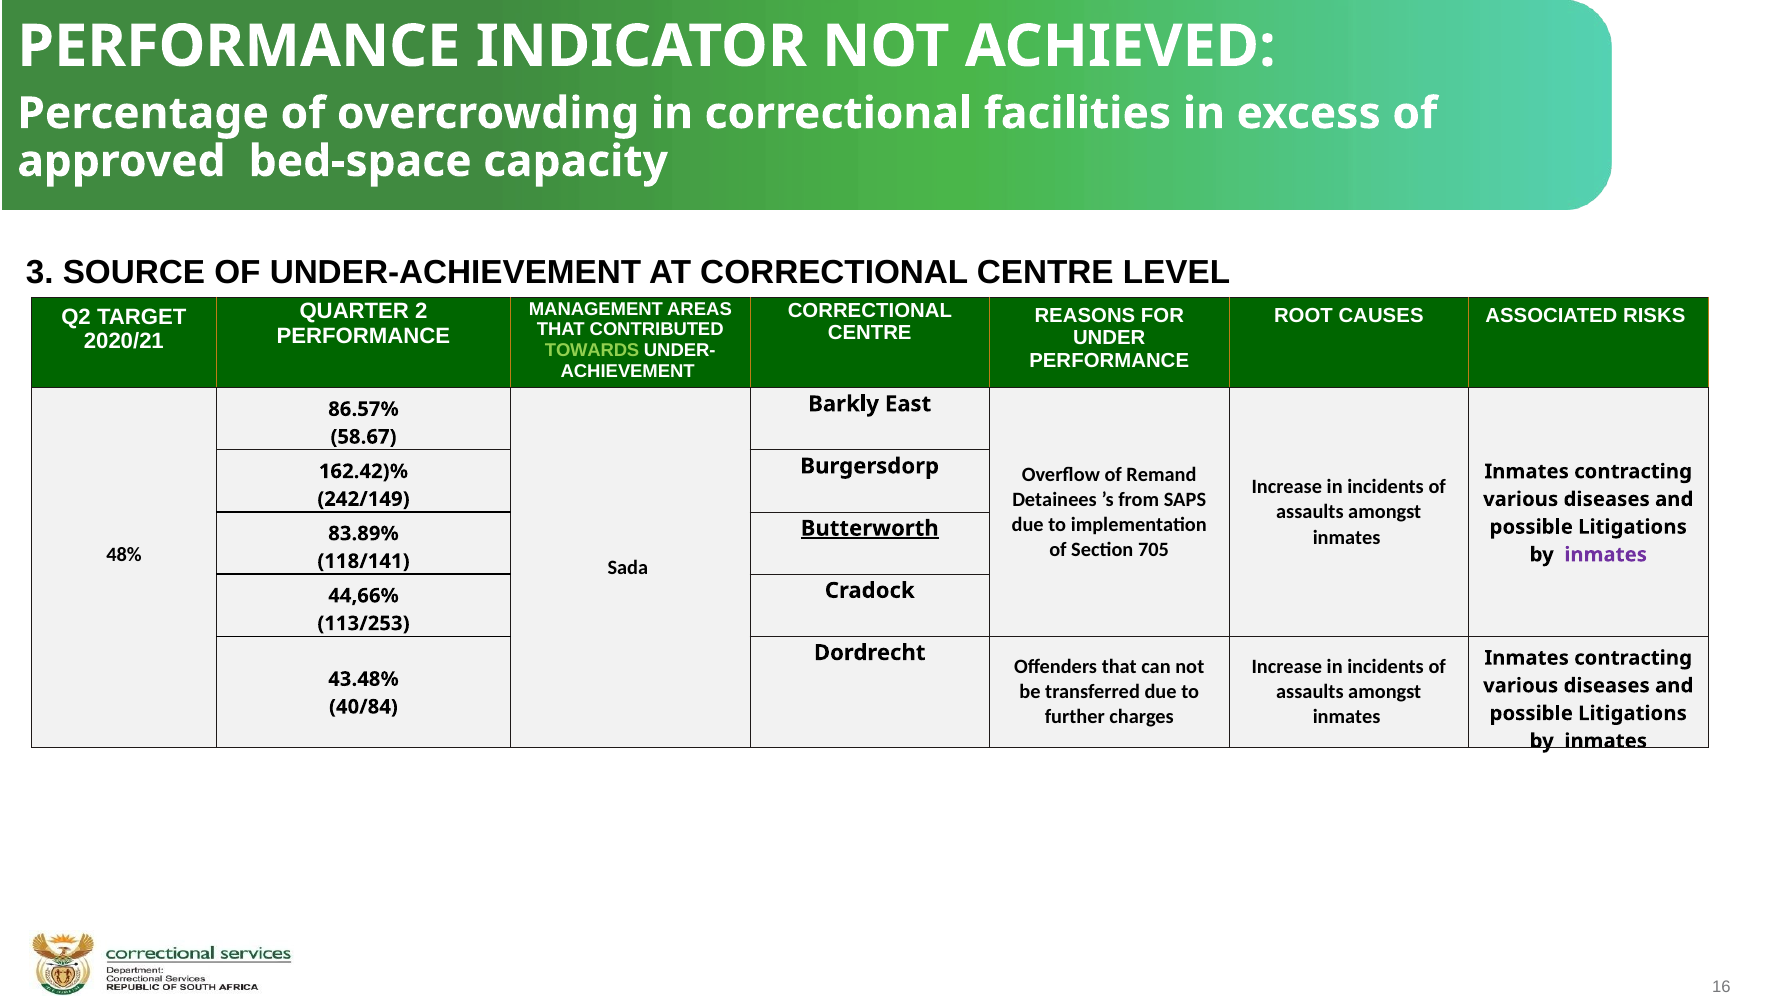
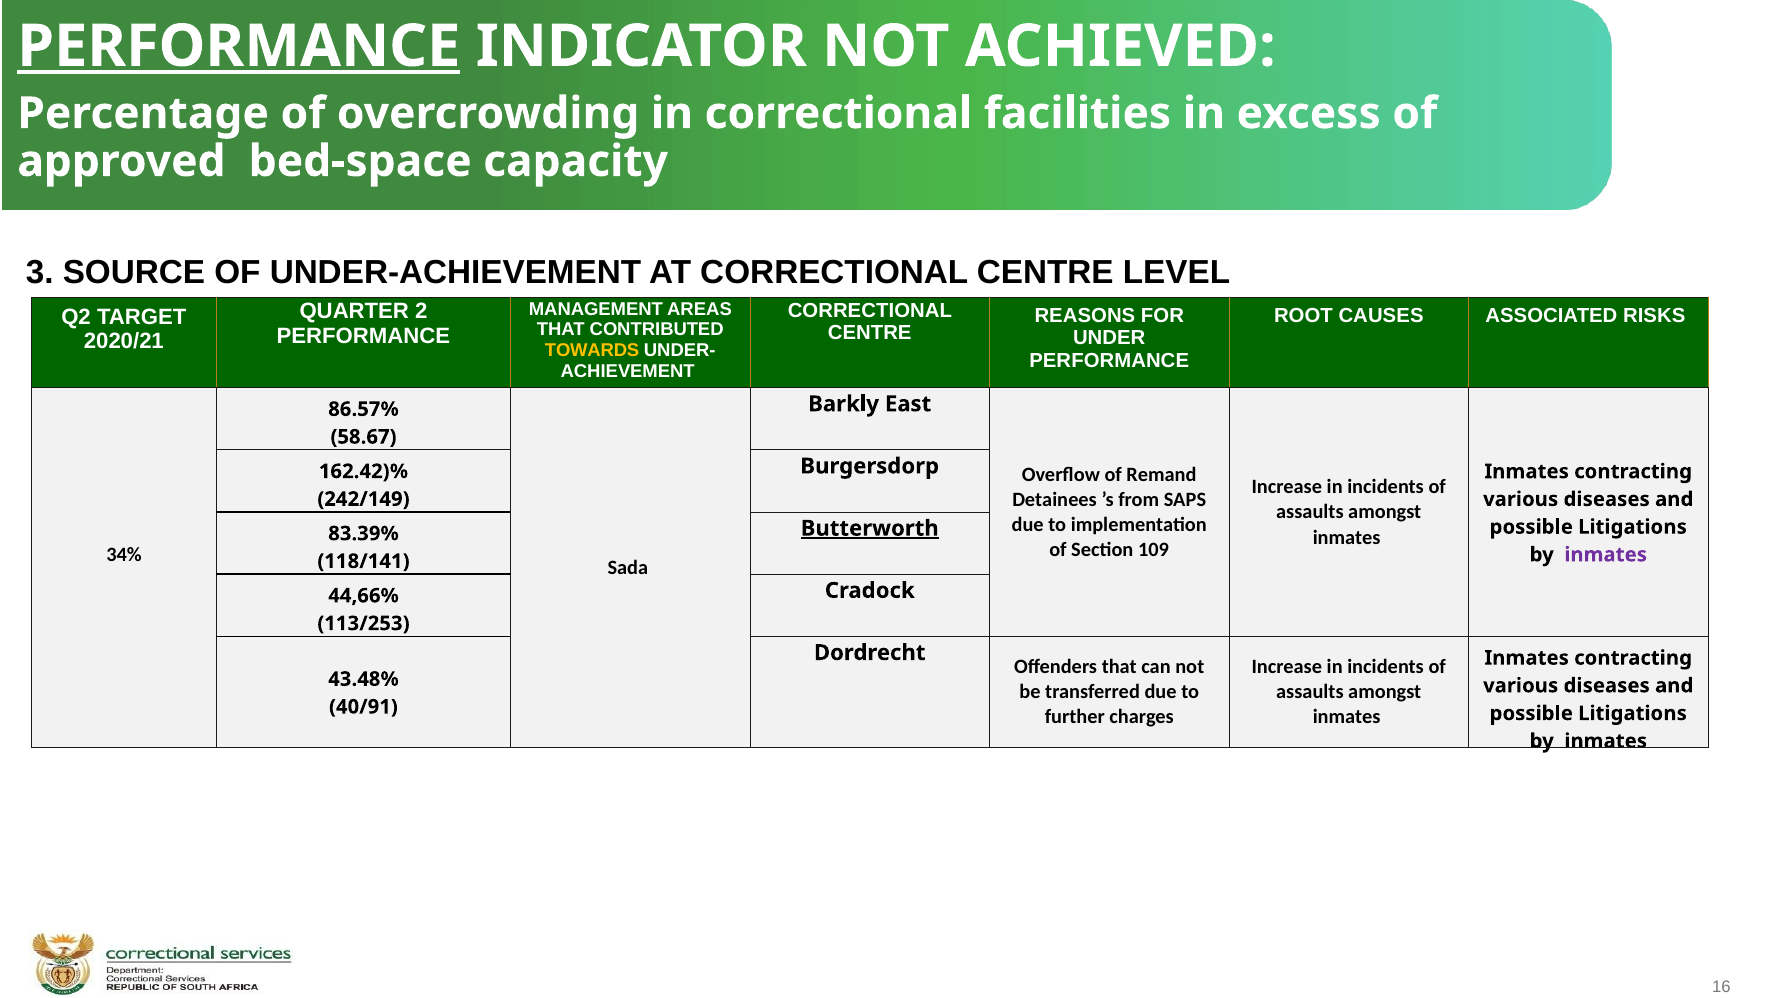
PERFORMANCE at (239, 46) underline: none -> present
TOWARDS colour: light green -> yellow
83.89%: 83.89% -> 83.39%
705: 705 -> 109
48%: 48% -> 34%
40/84: 40/84 -> 40/91
